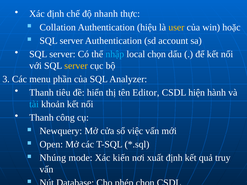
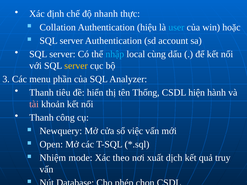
user colour: yellow -> light blue
local chọn: chọn -> cùng
Editor: Editor -> Thống
tài colour: light blue -> pink
Nhúng: Nhúng -> Nhiệm
kiến: kiến -> theo
xuất định: định -> dịch
